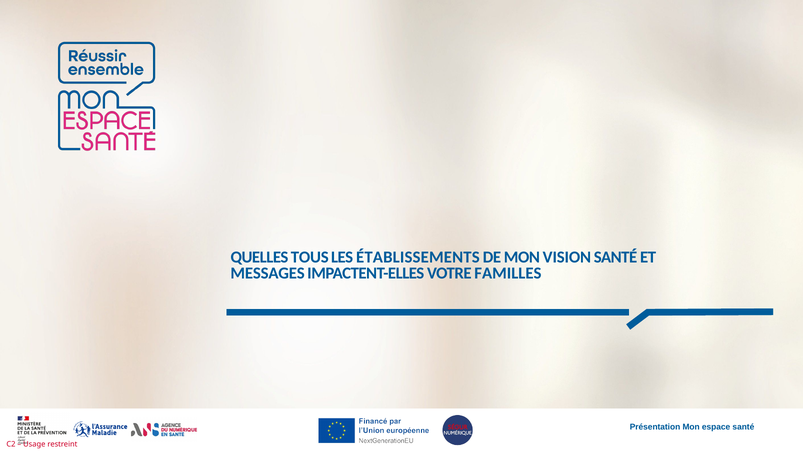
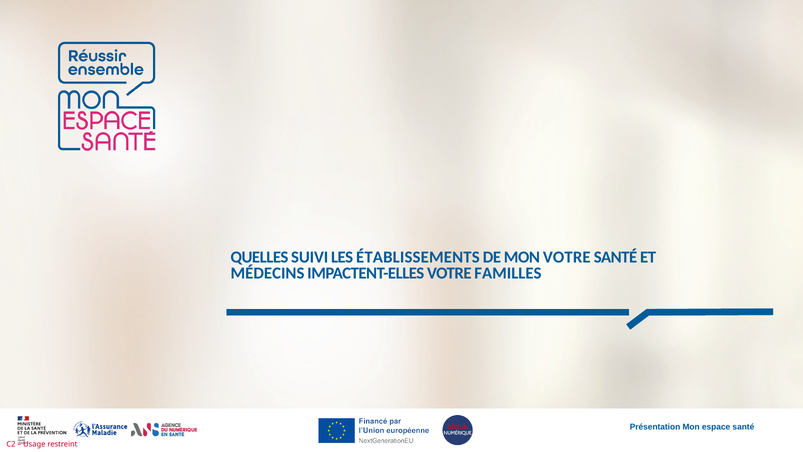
TOUS: TOUS -> SUIVI
MON VISION: VISION -> VOTRE
MESSAGES: MESSAGES -> MÉDECINS
